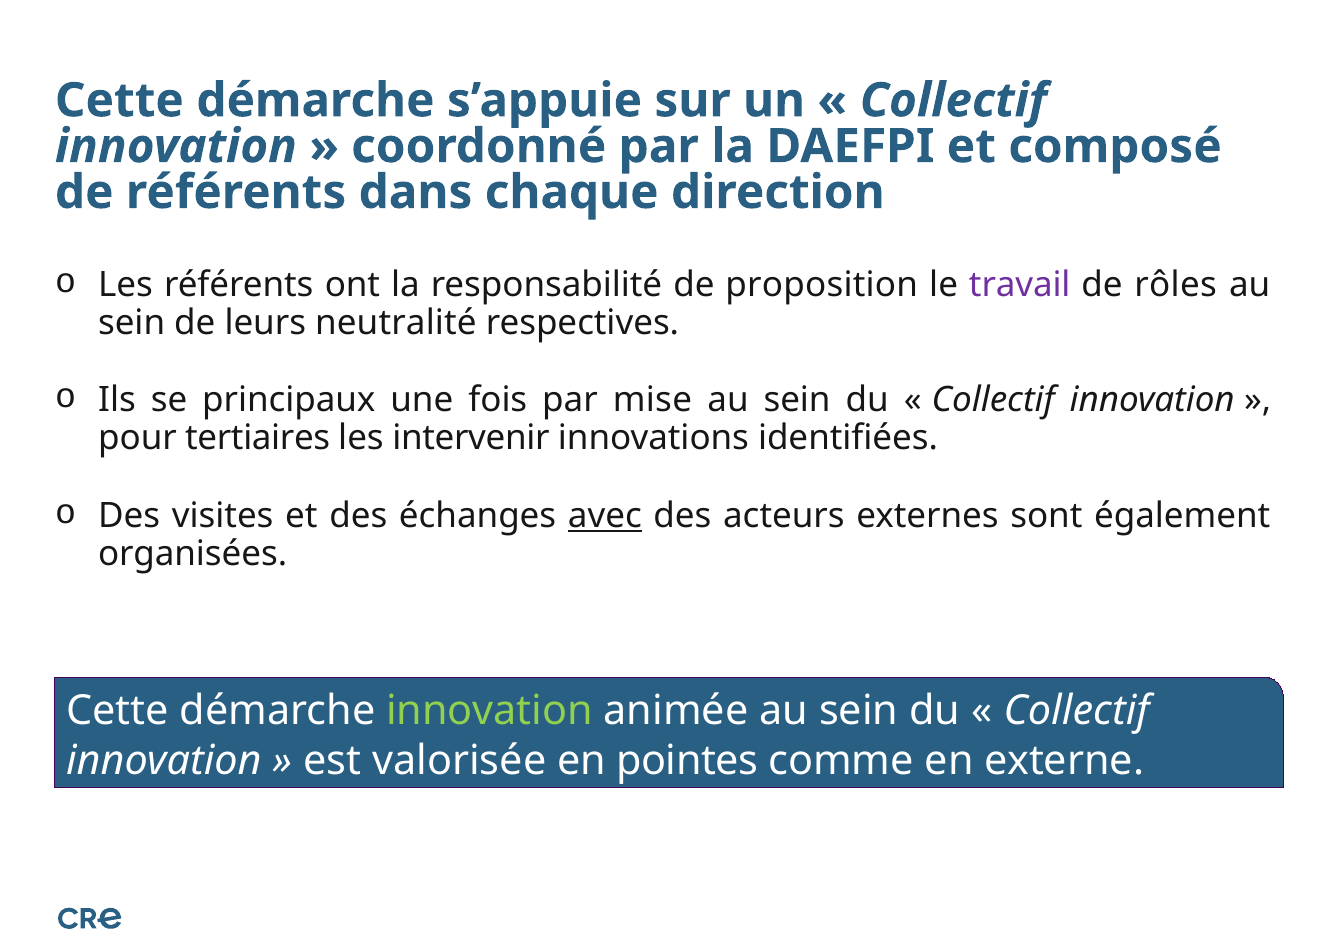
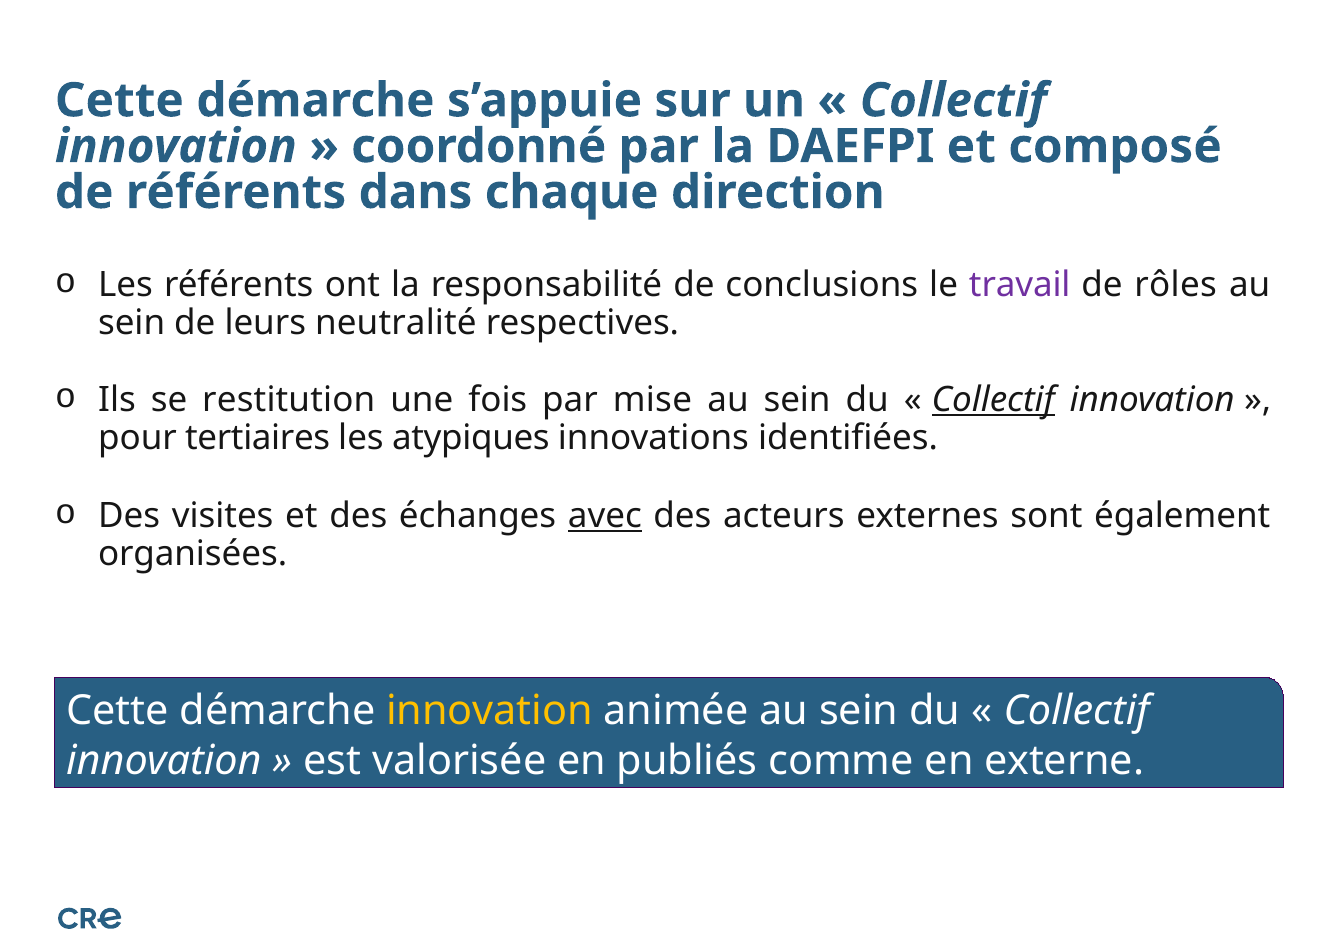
proposition: proposition -> conclusions
principaux: principaux -> restitution
Collectif at (993, 400) underline: none -> present
intervenir: intervenir -> atypiques
innovation at (490, 710) colour: light green -> yellow
pointes: pointes -> publiés
